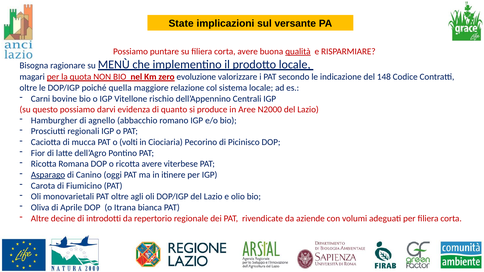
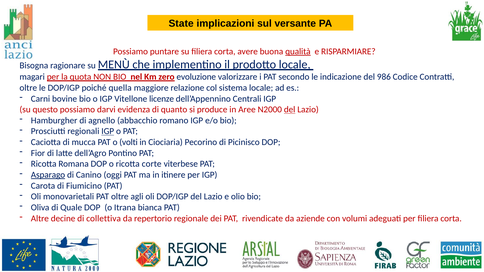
148: 148 -> 986
rischio: rischio -> licenze
del at (290, 110) underline: none -> present
IGP at (108, 131) underline: none -> present
ricotta avere: avere -> corte
Aprile: Aprile -> Quale
introdotti: introdotti -> collettiva
